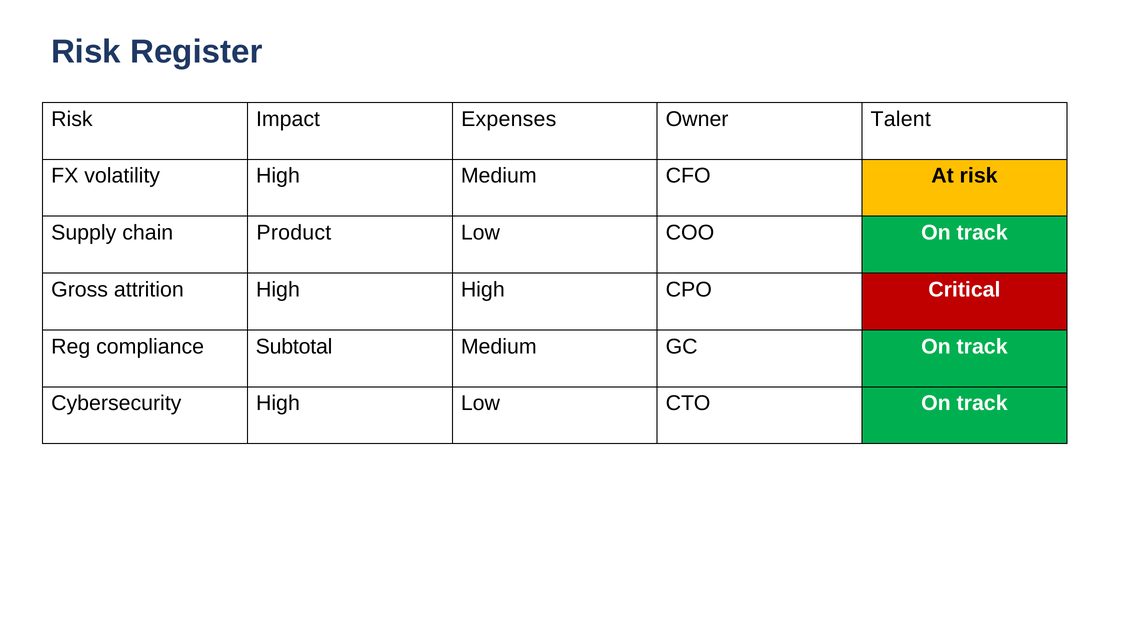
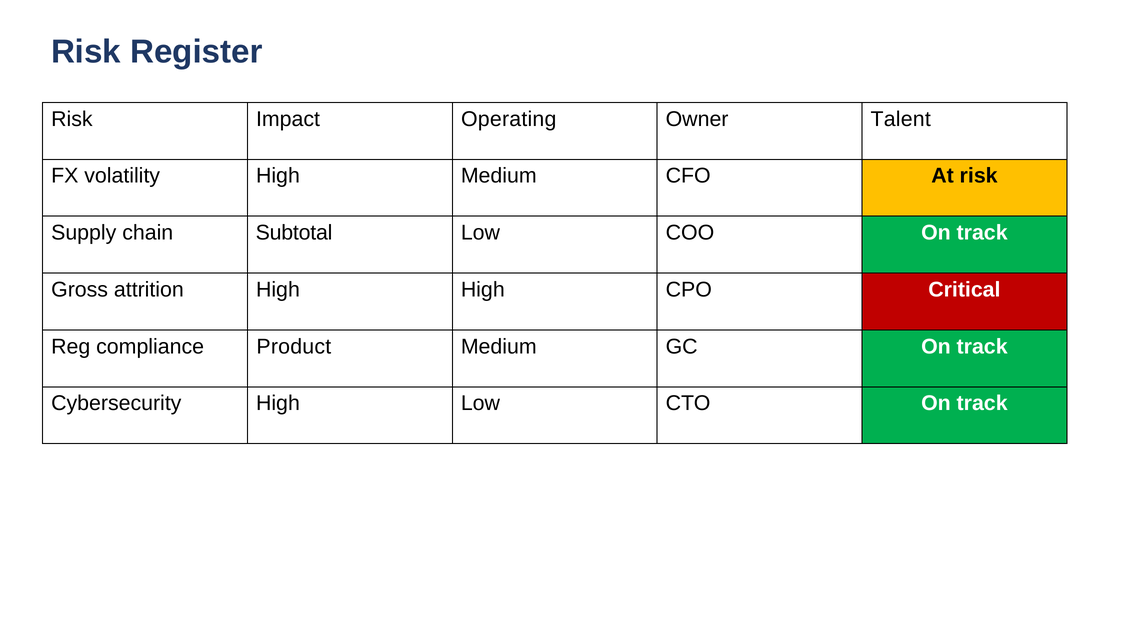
Expenses: Expenses -> Operating
Product: Product -> Subtotal
Subtotal: Subtotal -> Product
